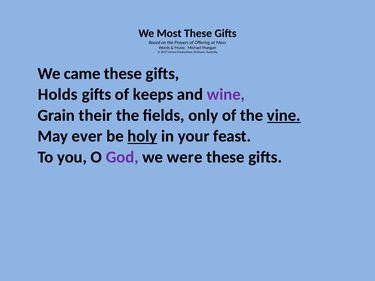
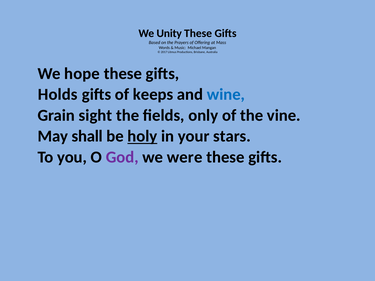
Most: Most -> Unity
came: came -> hope
wine colour: purple -> blue
their: their -> sight
vine underline: present -> none
ever: ever -> shall
feast: feast -> stars
